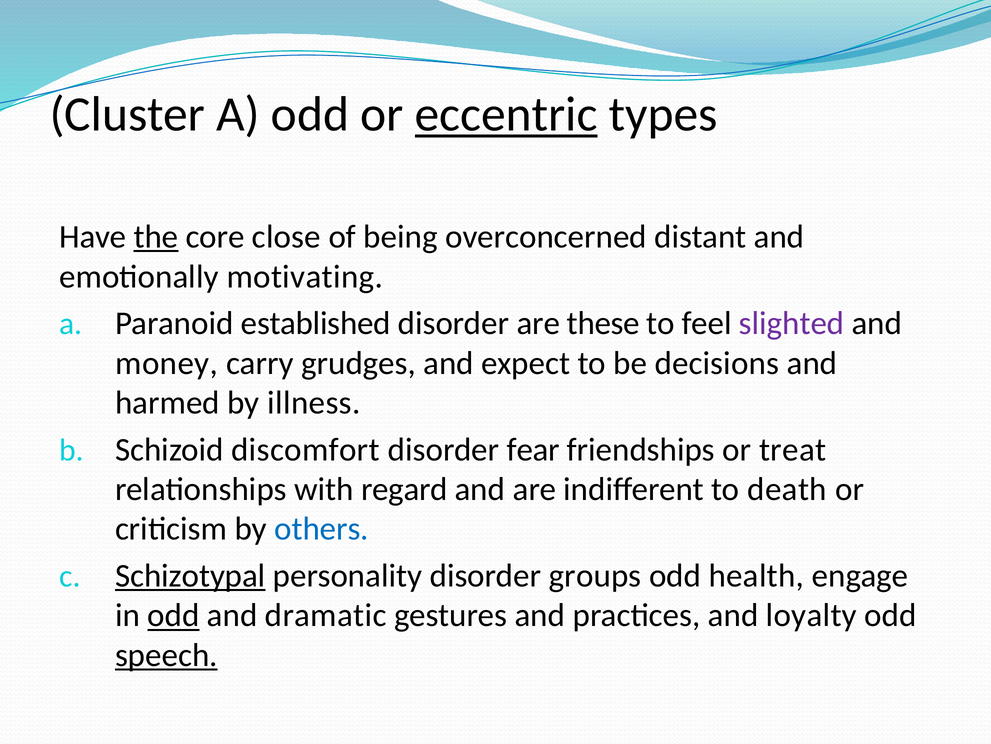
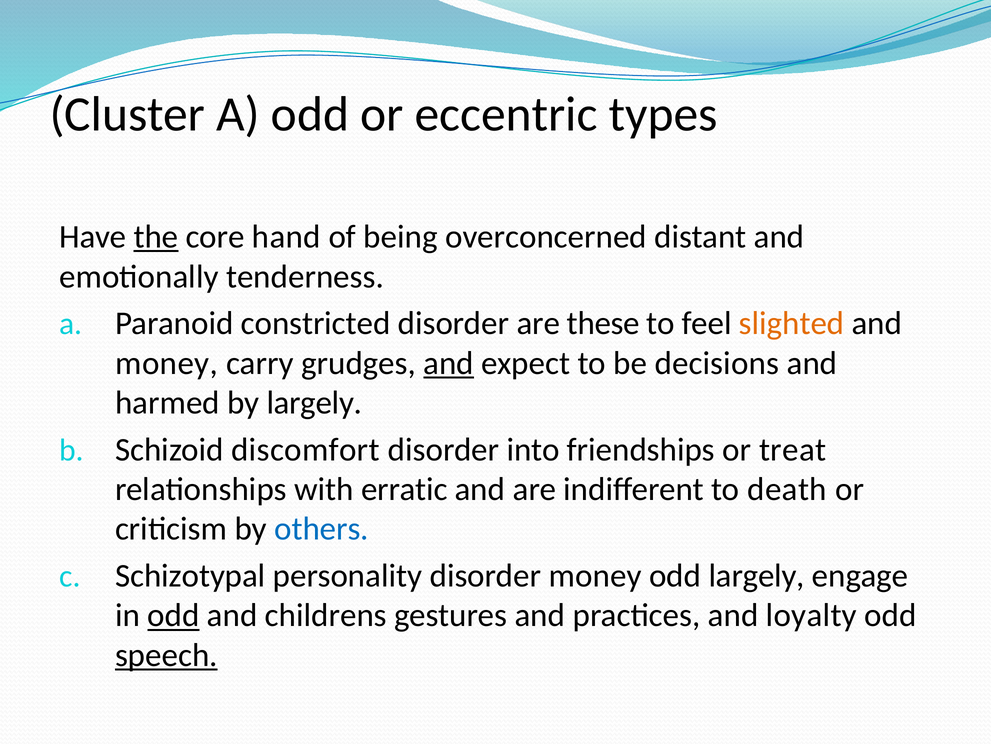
eccentric underline: present -> none
close: close -> hand
motivating: motivating -> tenderness
established: established -> constricted
slighted colour: purple -> orange
and at (449, 363) underline: none -> present
by illness: illness -> largely
fear: fear -> into
regard: regard -> erratic
Schizotypal underline: present -> none
disorder groups: groups -> money
odd health: health -> largely
dramatic: dramatic -> childrens
